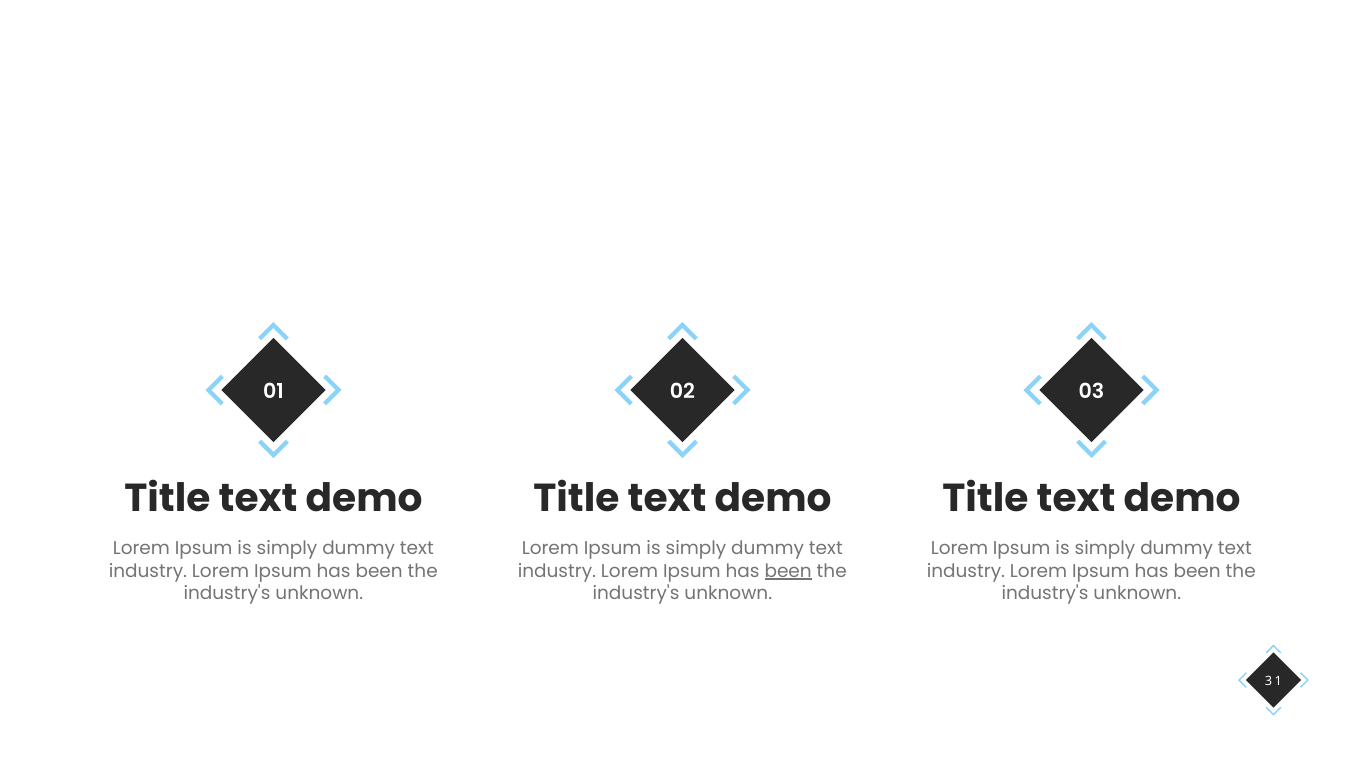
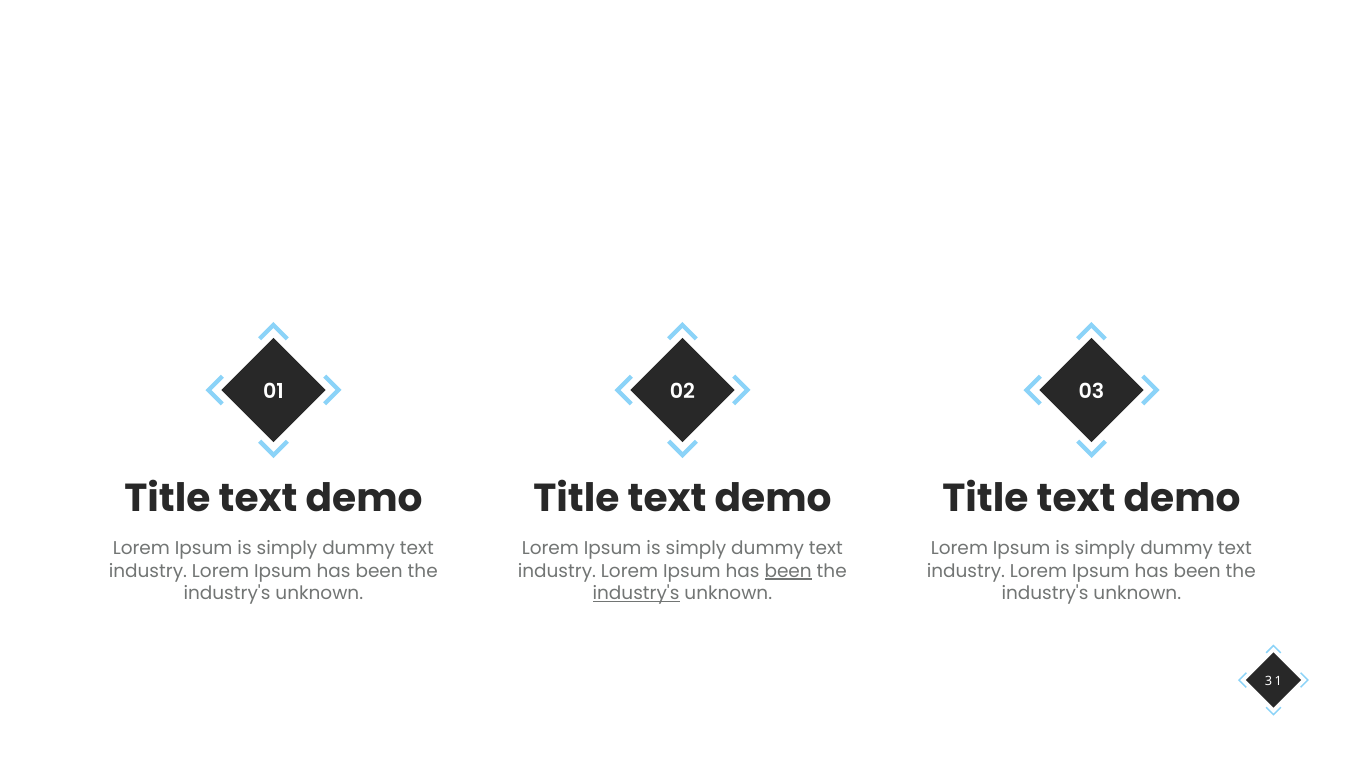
industry's at (636, 593) underline: none -> present
